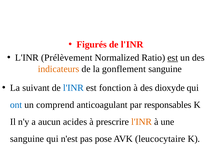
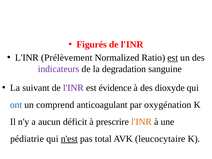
indicateurs colour: orange -> purple
gonflement: gonflement -> degradation
l'INR at (73, 88) colour: blue -> purple
fonction: fonction -> évidence
responsables: responsables -> oxygénation
acides: acides -> déficit
sanguine at (27, 139): sanguine -> pédiatrie
n'est underline: none -> present
pose: pose -> total
